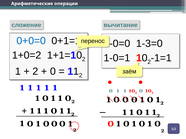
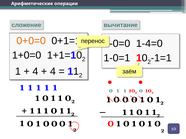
0+0=0 colour: blue -> orange
1-3=0: 1-3=0 -> 1-4=0
1+0=2: 1+0=2 -> 1+0=0
2 at (35, 72): 2 -> 4
0 at (53, 72): 0 -> 4
